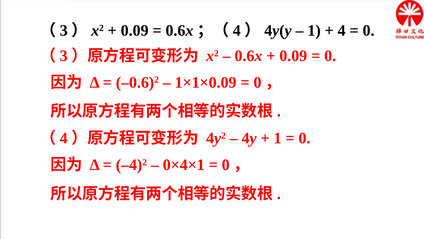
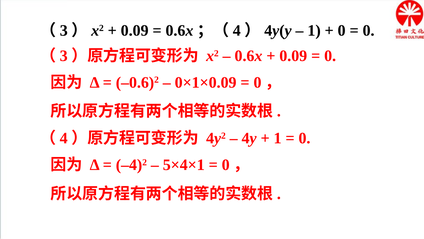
4 at (342, 31): 4 -> 0
1×1×0.09: 1×1×0.09 -> 0×1×0.09
0×4×1: 0×4×1 -> 5×4×1
